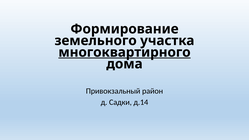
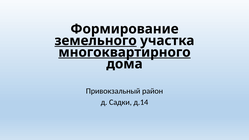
земельного underline: none -> present
